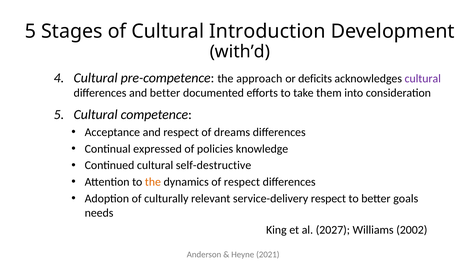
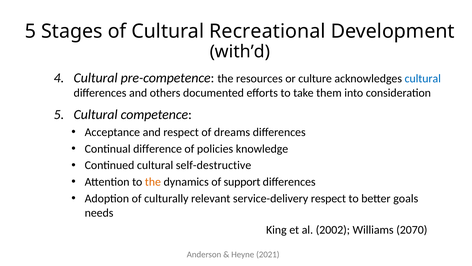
Introduction: Introduction -> Recreational
approach: approach -> resources
deficits: deficits -> culture
cultural at (423, 78) colour: purple -> blue
and better: better -> others
expressed: expressed -> difference
of respect: respect -> support
2027: 2027 -> 2002
2002: 2002 -> 2070
